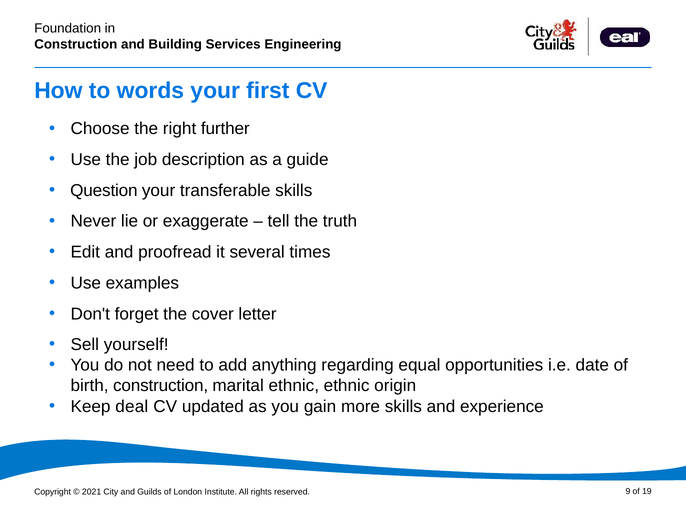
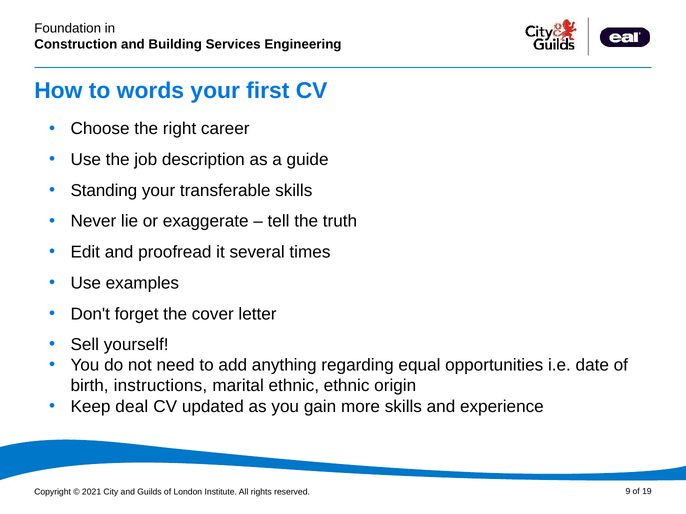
further: further -> career
Question: Question -> Standing
birth construction: construction -> instructions
